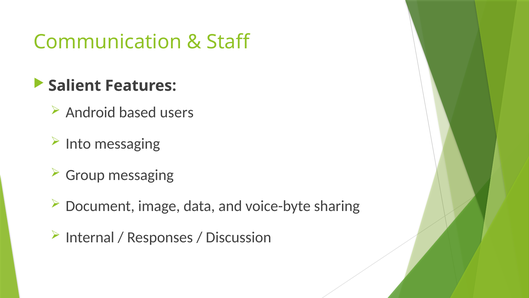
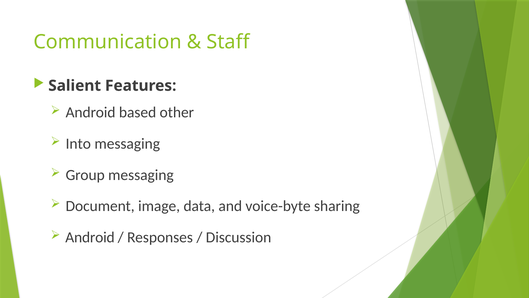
users: users -> other
Internal at (90, 237): Internal -> Android
